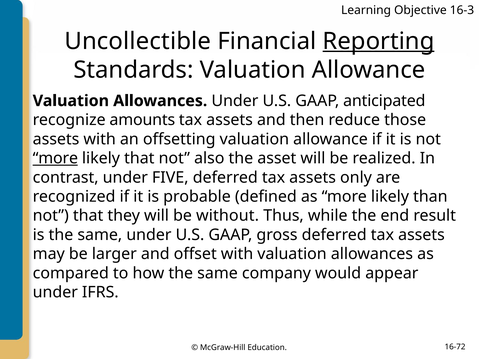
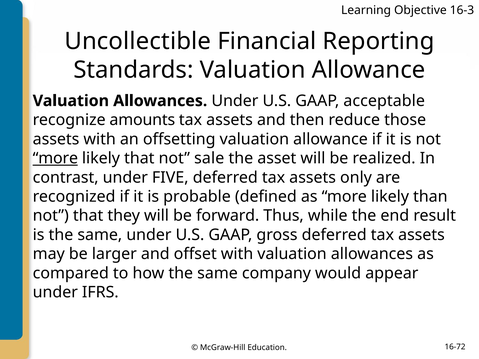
Reporting underline: present -> none
anticipated: anticipated -> acceptable
also: also -> sale
without: without -> forward
